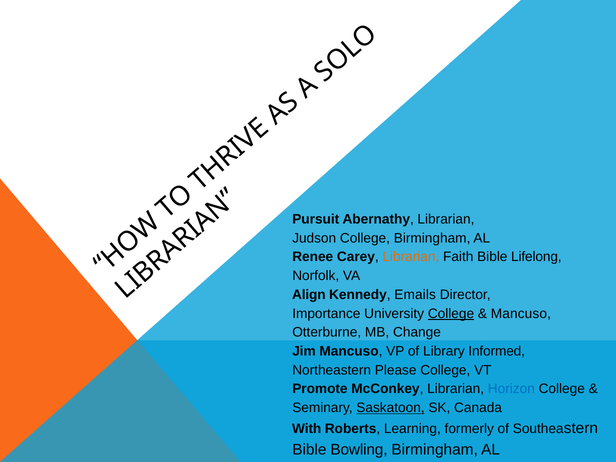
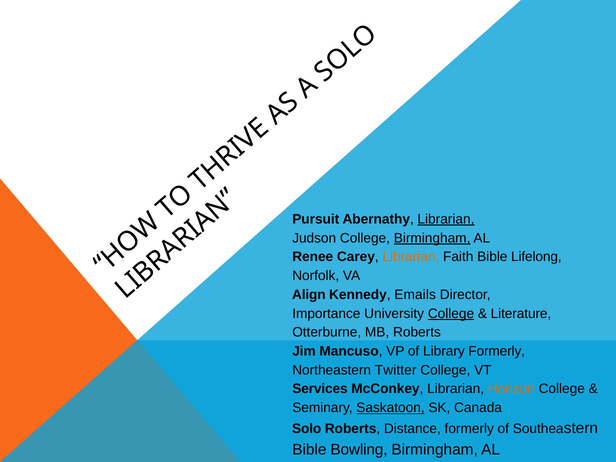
Librarian at (446, 219) underline: none -> present
Birmingham at (432, 238) underline: none -> present
Mancuso at (521, 314): Mancuso -> Literature
MB Change: Change -> Roberts
Library Informed: Informed -> Formerly
Please: Please -> Twitter
Promote: Promote -> Services
Horizon colour: blue -> orange
With: With -> Solo
Learning: Learning -> Distance
